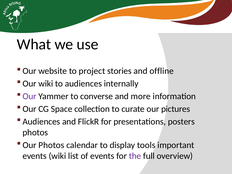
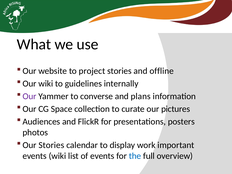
to audiences: audiences -> guidelines
more: more -> plans
Our Photos: Photos -> Stories
tools: tools -> work
the colour: purple -> blue
